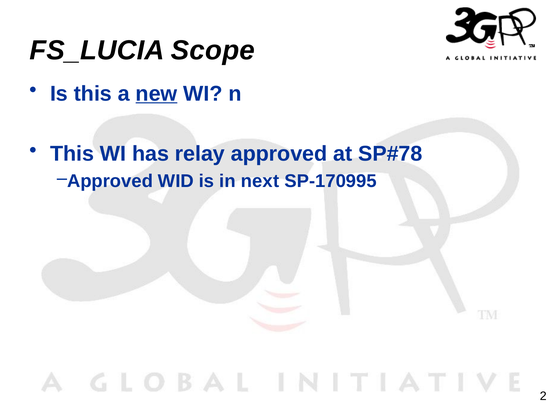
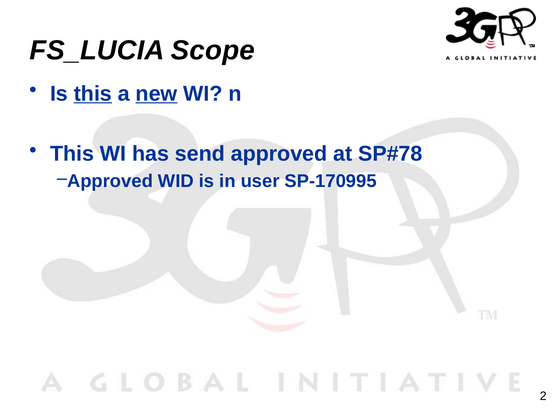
this at (93, 94) underline: none -> present
relay: relay -> send
next: next -> user
